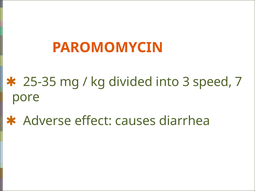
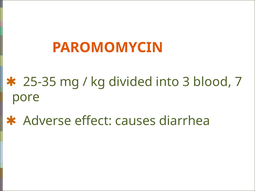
speed: speed -> blood
